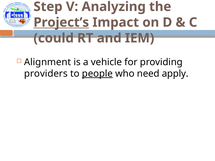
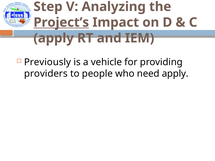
could at (54, 38): could -> apply
Alignment: Alignment -> Previously
people underline: present -> none
